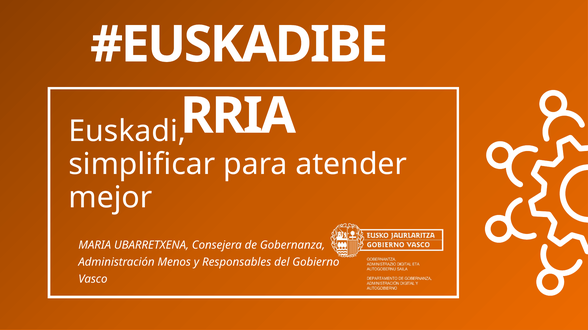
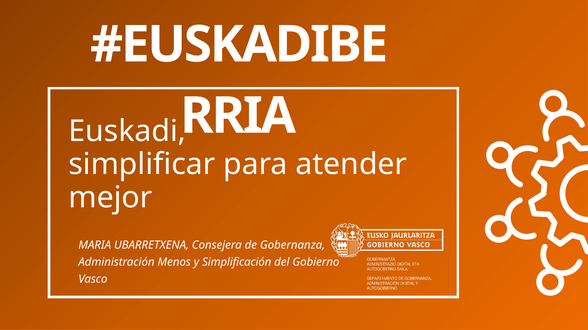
Responsables: Responsables -> Simplificación
